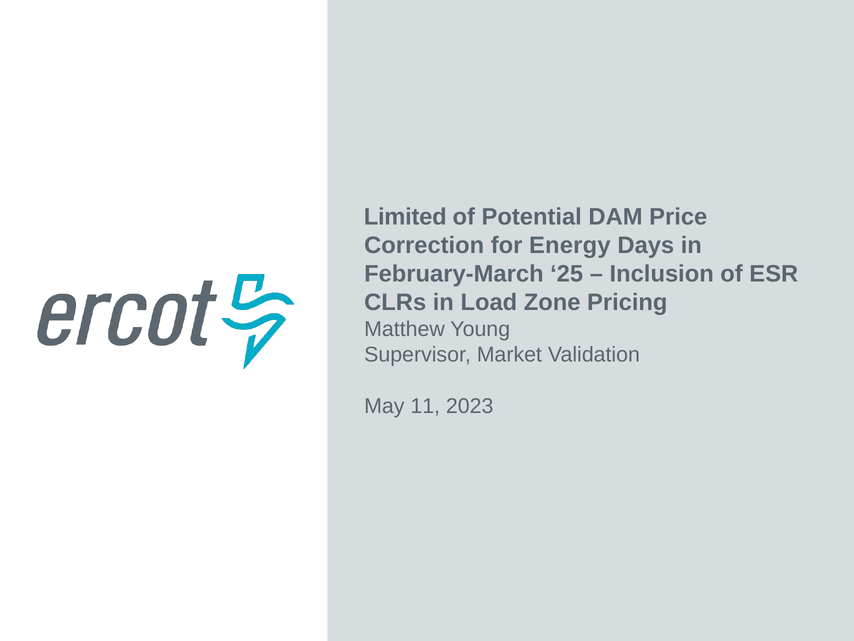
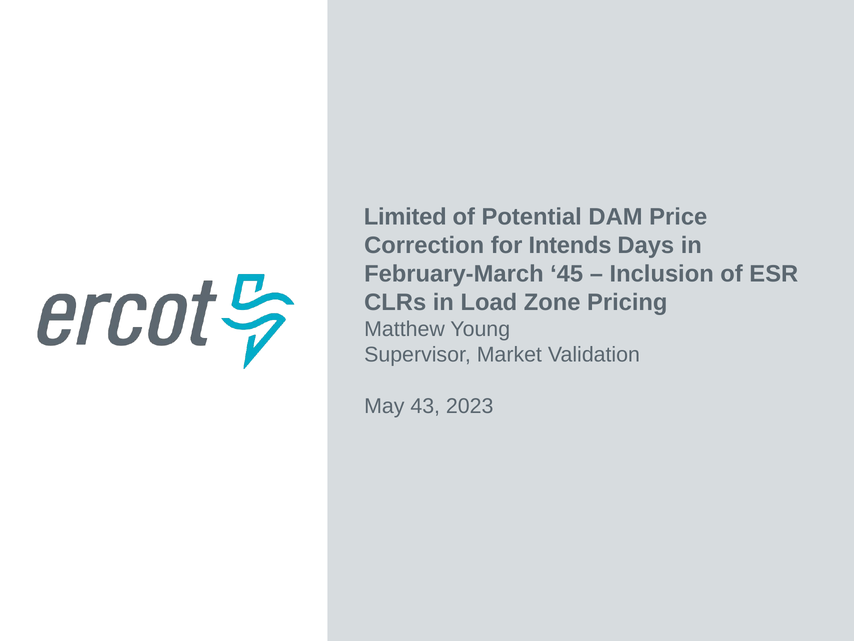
Energy: Energy -> Intends
25: 25 -> 45
11: 11 -> 43
